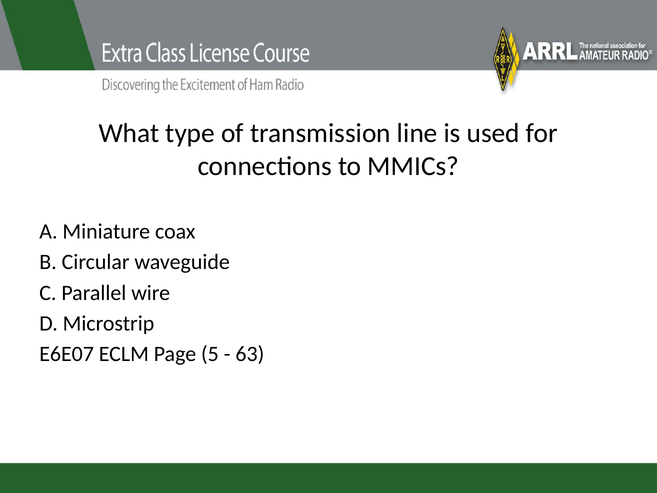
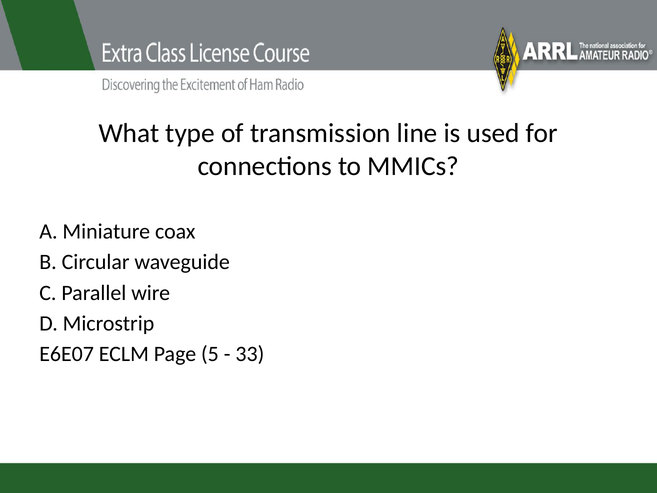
63: 63 -> 33
